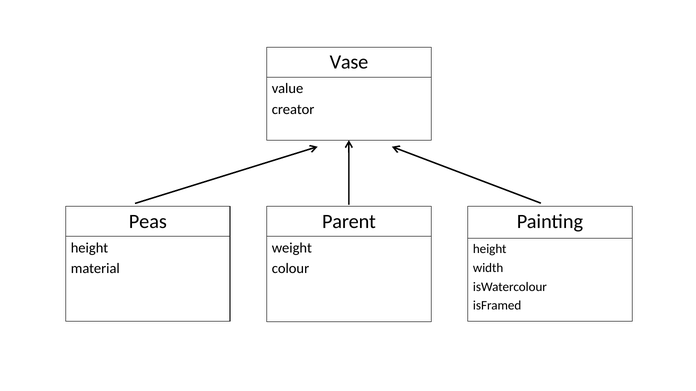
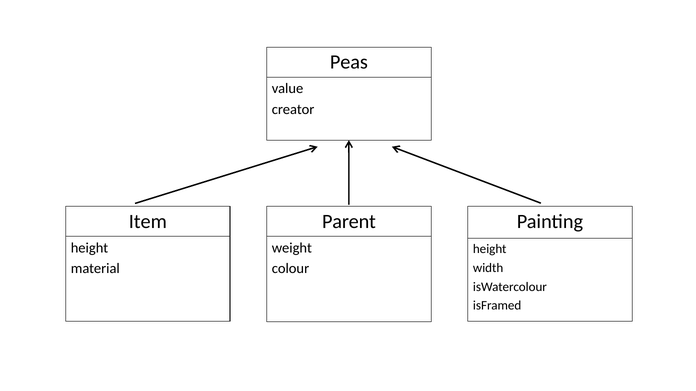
Vase: Vase -> Peas
Peas: Peas -> Item
